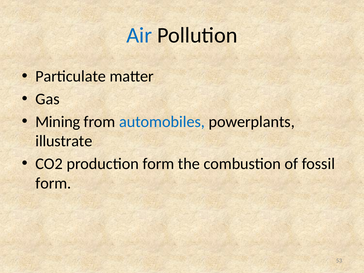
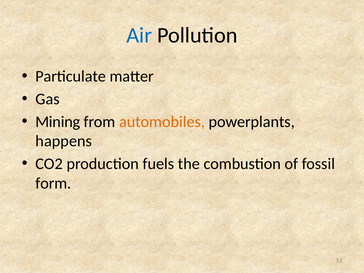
automobiles colour: blue -> orange
illustrate: illustrate -> happens
production form: form -> fuels
